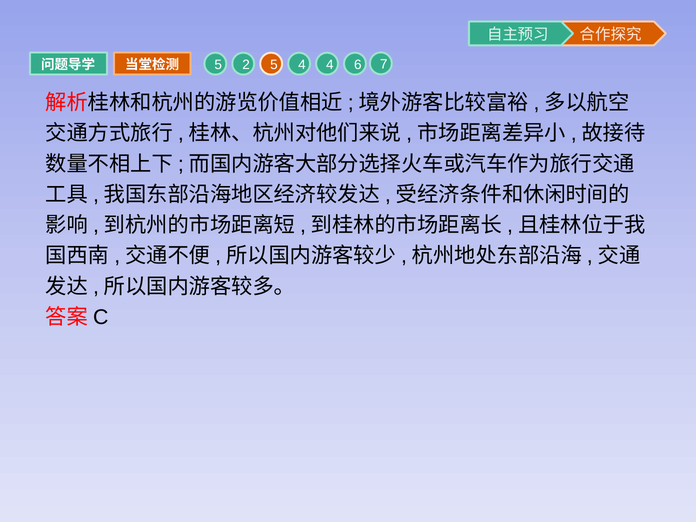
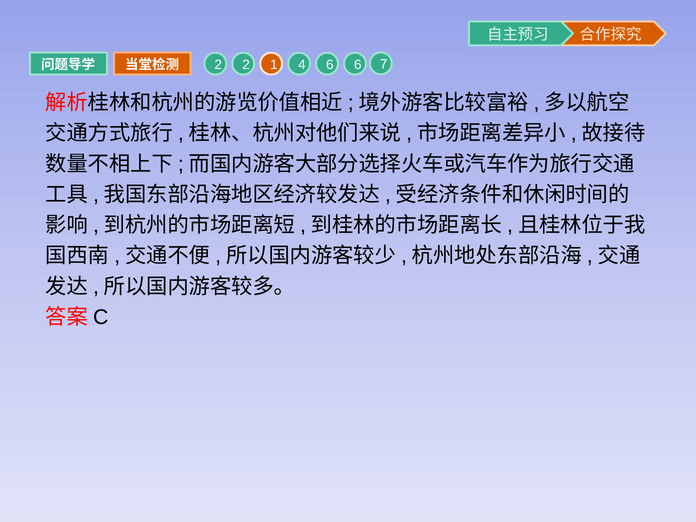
5 at (218, 65): 5 -> 2
2 5: 5 -> 1
4 4: 4 -> 6
